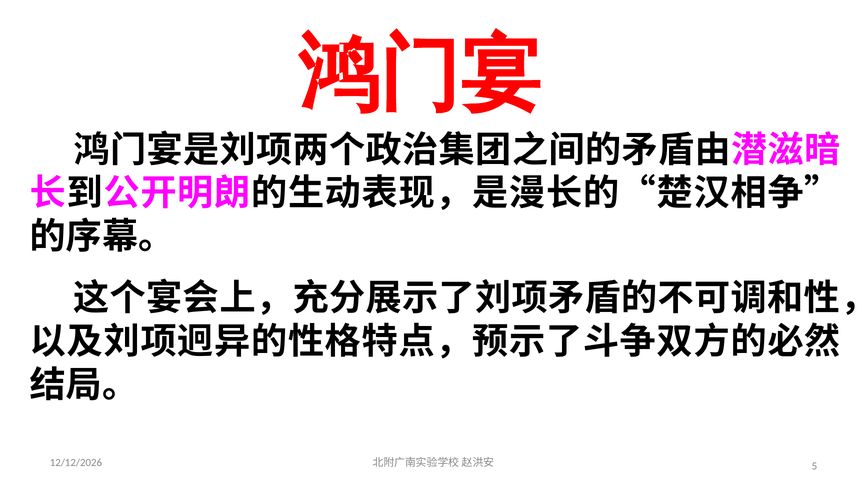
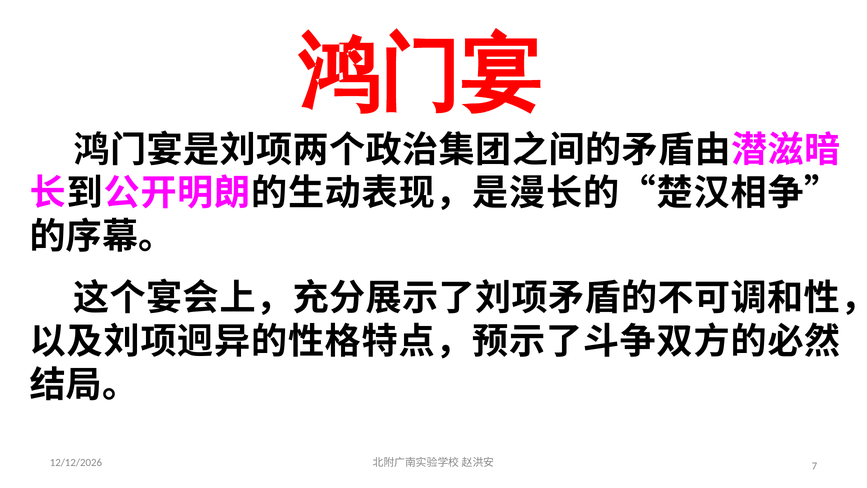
5: 5 -> 7
